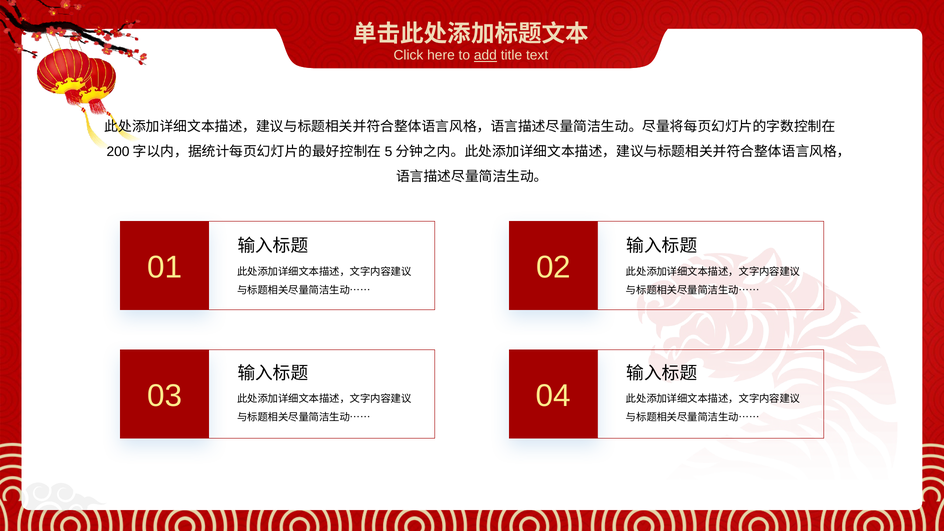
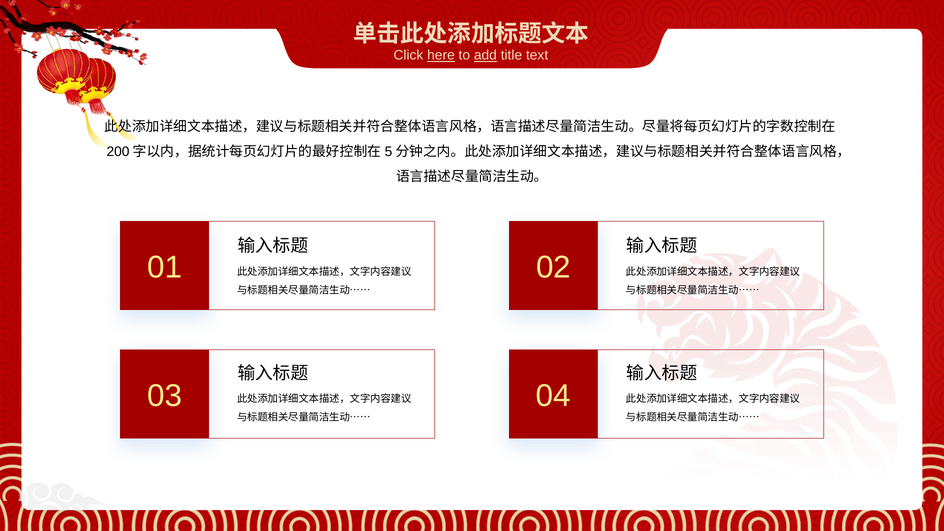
here underline: none -> present
